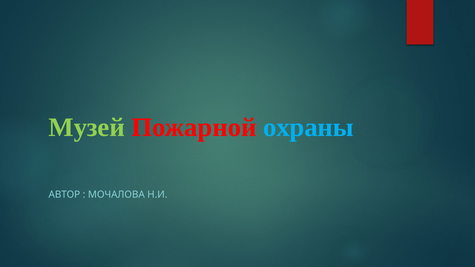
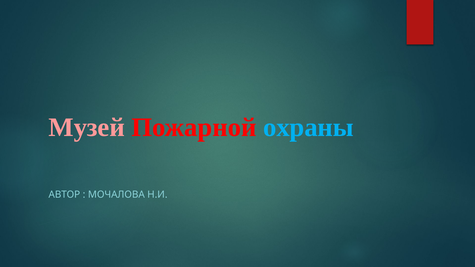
Музей colour: light green -> pink
